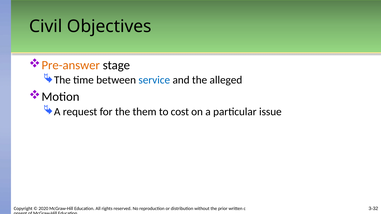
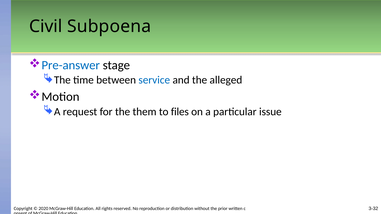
Objectives: Objectives -> Subpoena
Pre-answer colour: orange -> blue
cost: cost -> files
